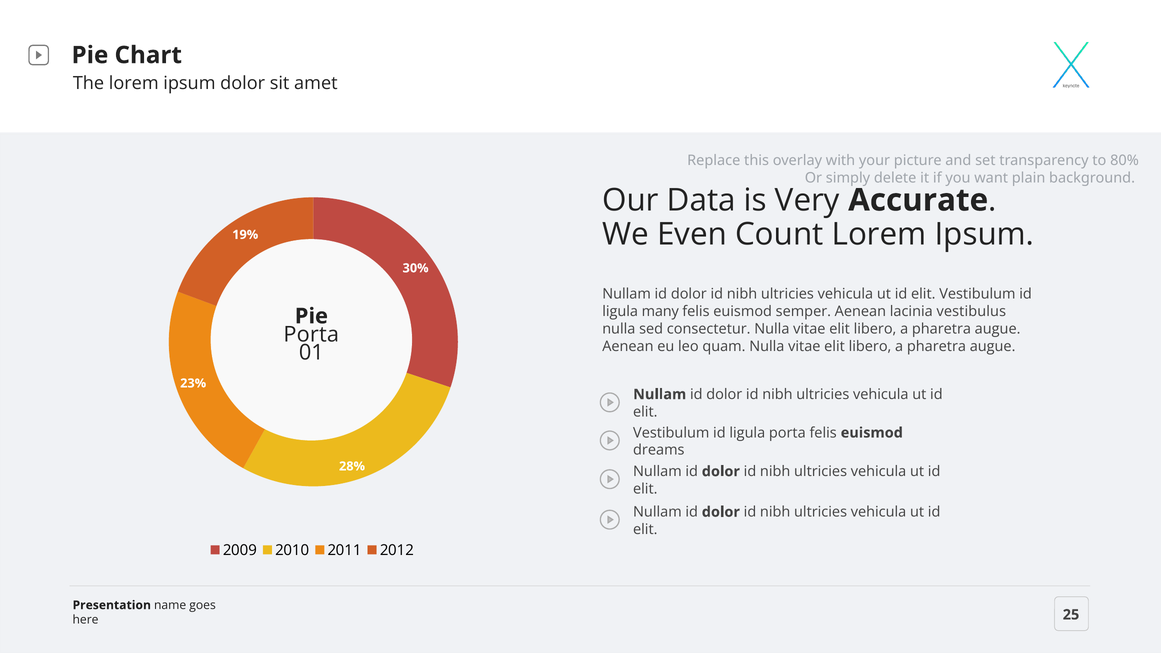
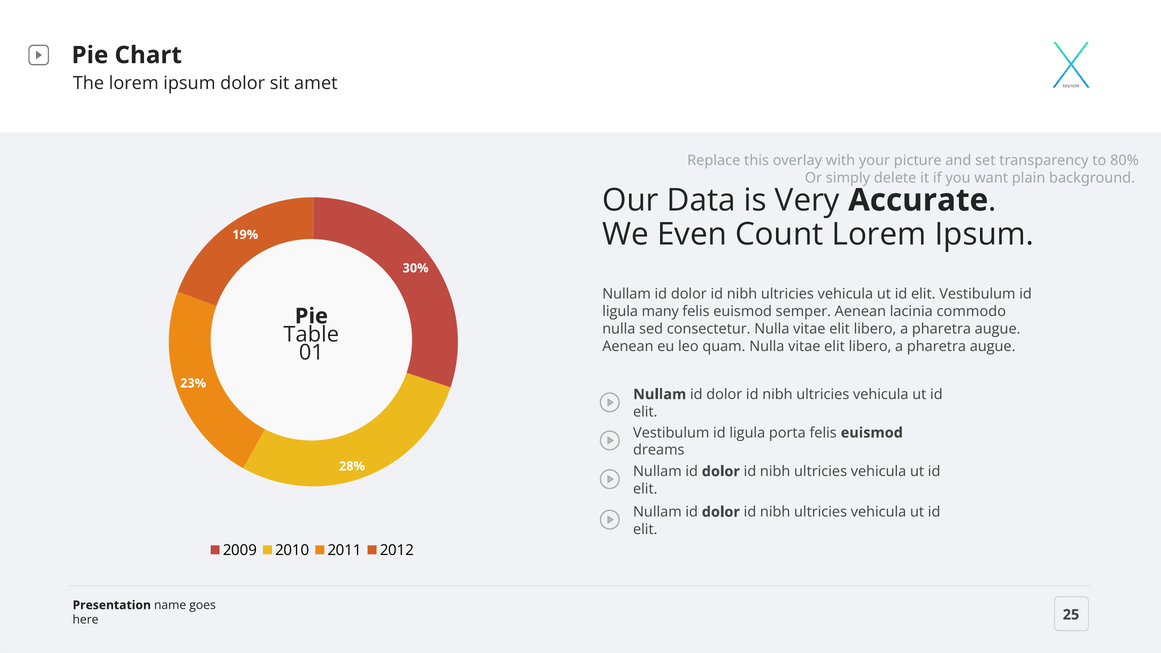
vestibulus: vestibulus -> commodo
Porta at (311, 334): Porta -> Table
